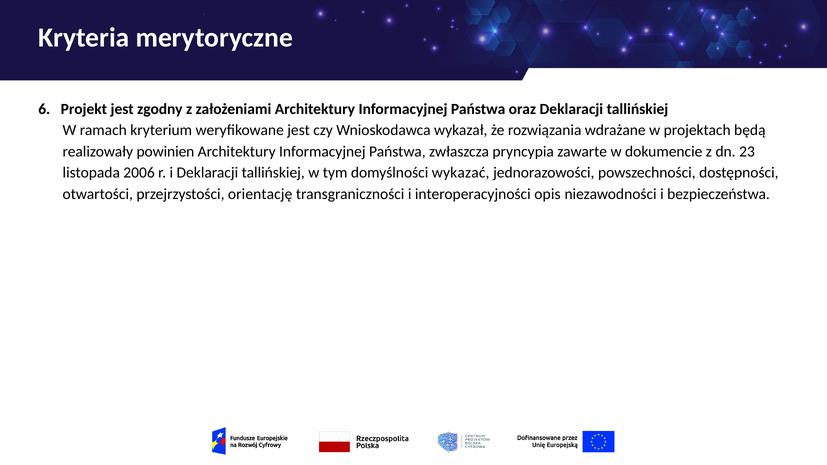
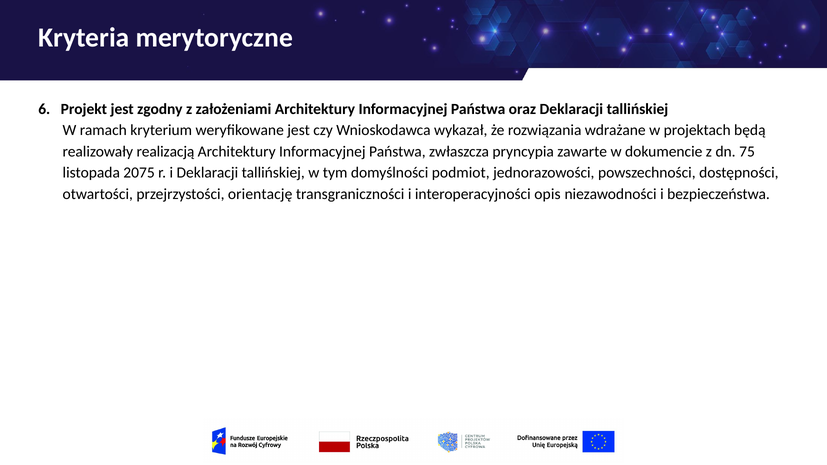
powinien: powinien -> realizacją
23: 23 -> 75
2006: 2006 -> 2075
wykazać: wykazać -> podmiot
